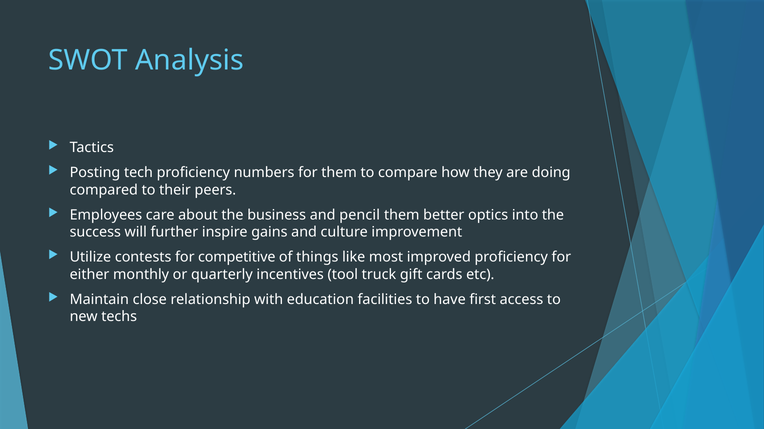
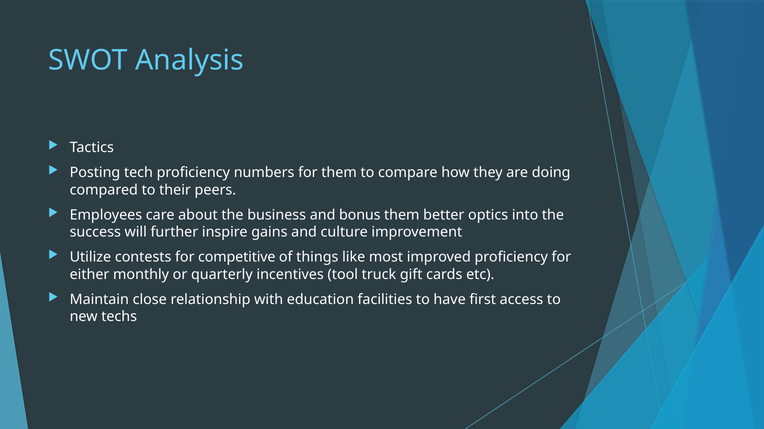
pencil: pencil -> bonus
